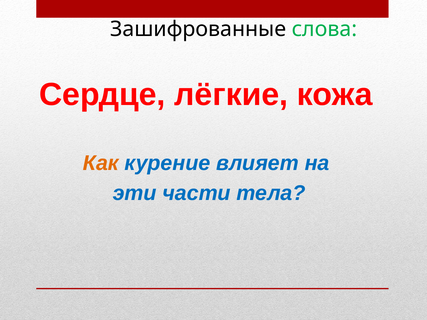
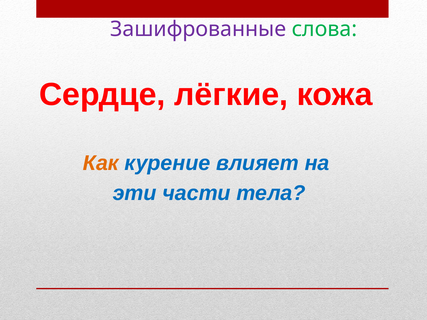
Зашифрованные colour: black -> purple
